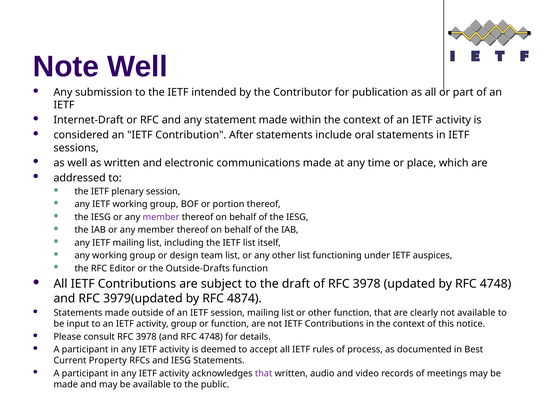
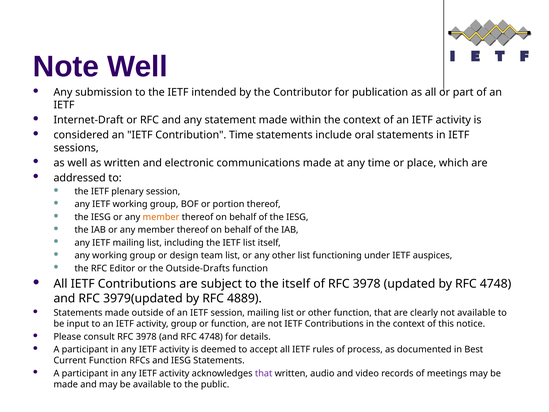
Contribution After: After -> Time
member at (161, 217) colour: purple -> orange
the draft: draft -> itself
4874: 4874 -> 4889
Current Property: Property -> Function
